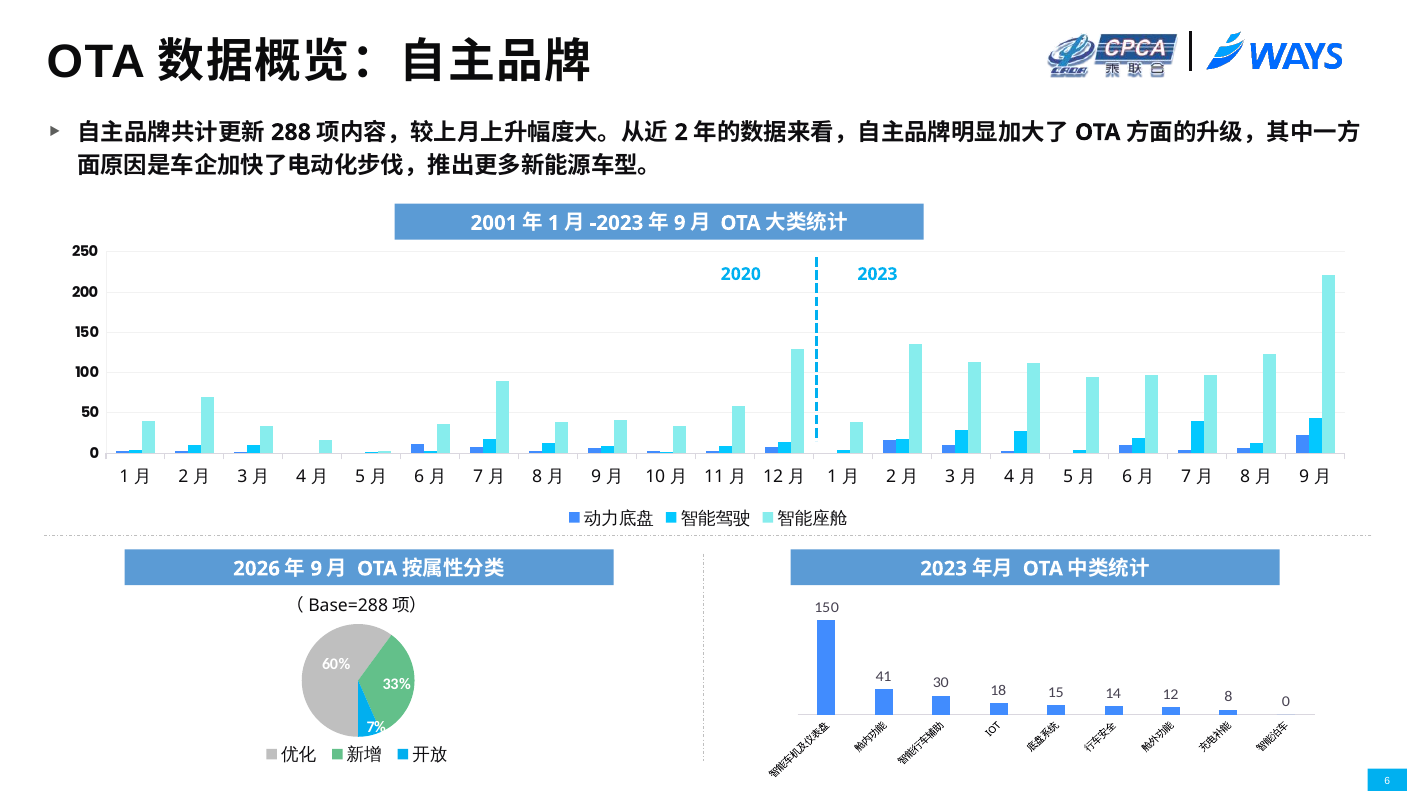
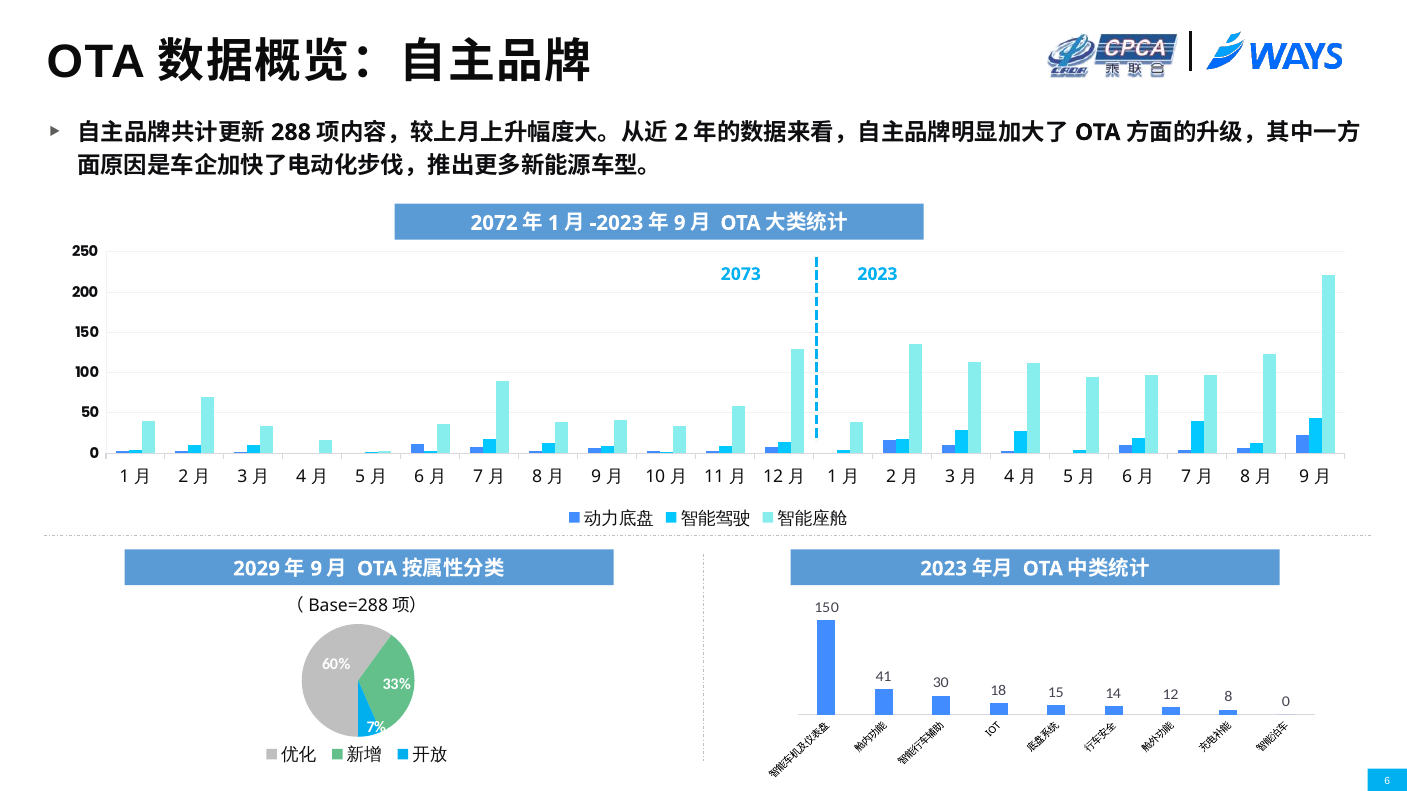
2001: 2001 -> 2072
2020: 2020 -> 2073
2026: 2026 -> 2029
